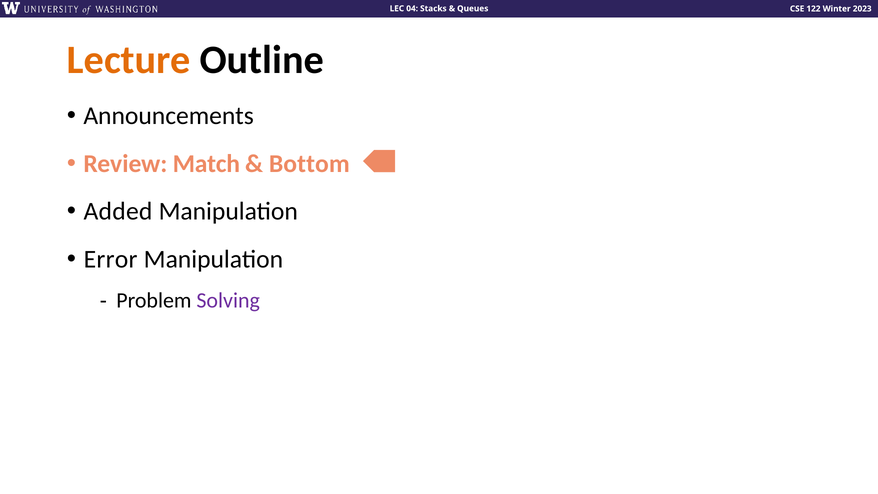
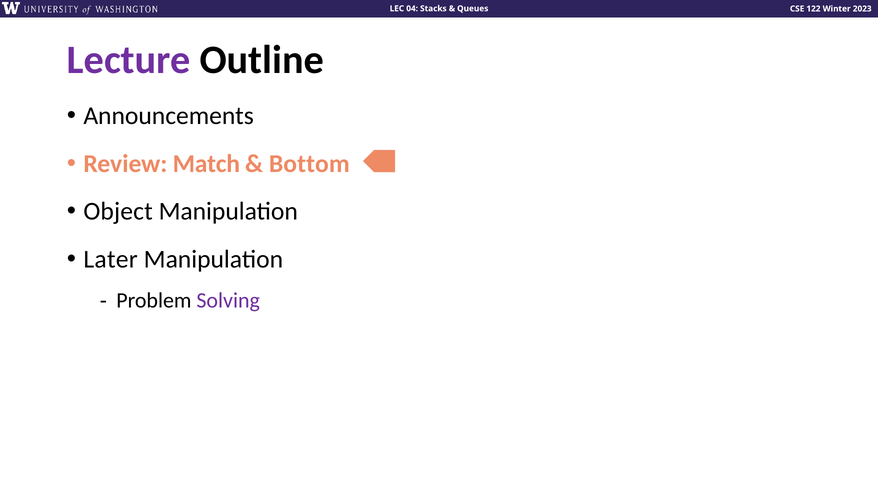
Lecture colour: orange -> purple
Added: Added -> Object
Error: Error -> Later
